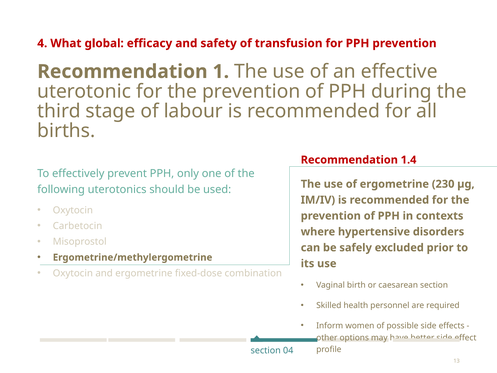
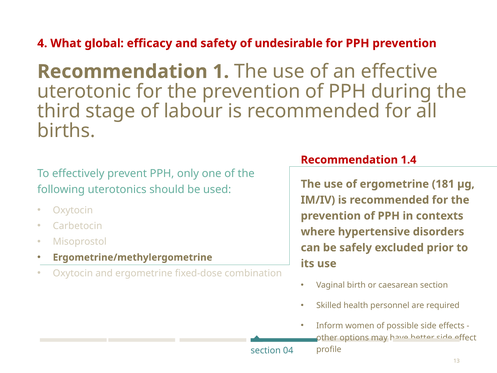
transfusion: transfusion -> undesirable
230: 230 -> 181
